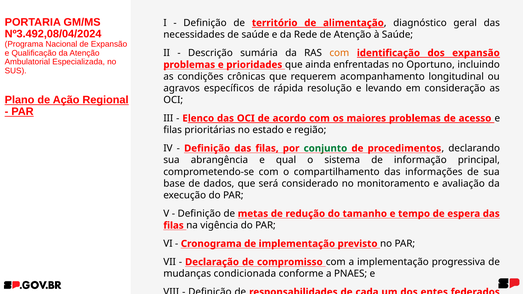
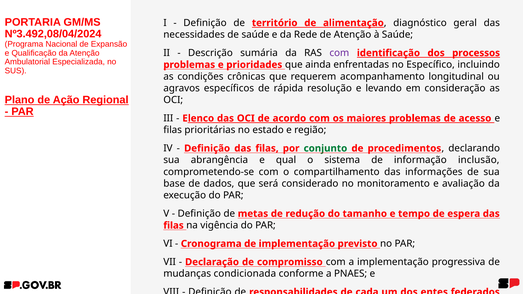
com at (339, 53) colour: orange -> purple
dos expansão: expansão -> processos
Oportuno: Oportuno -> Específico
principal: principal -> inclusão
